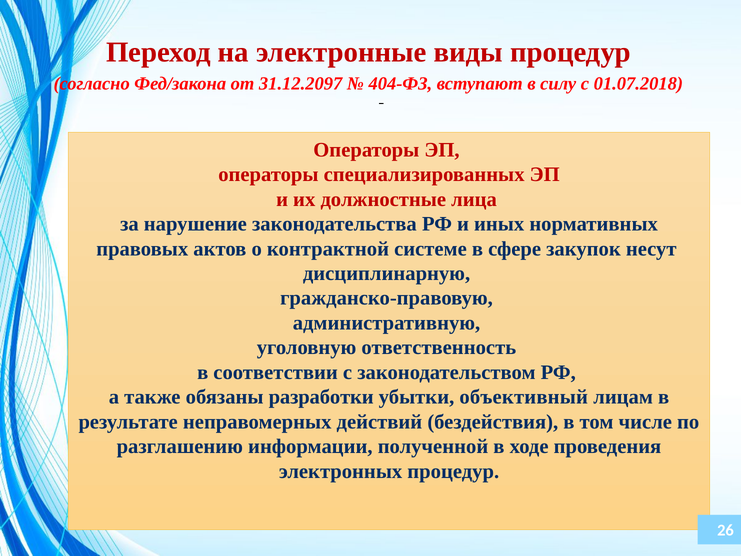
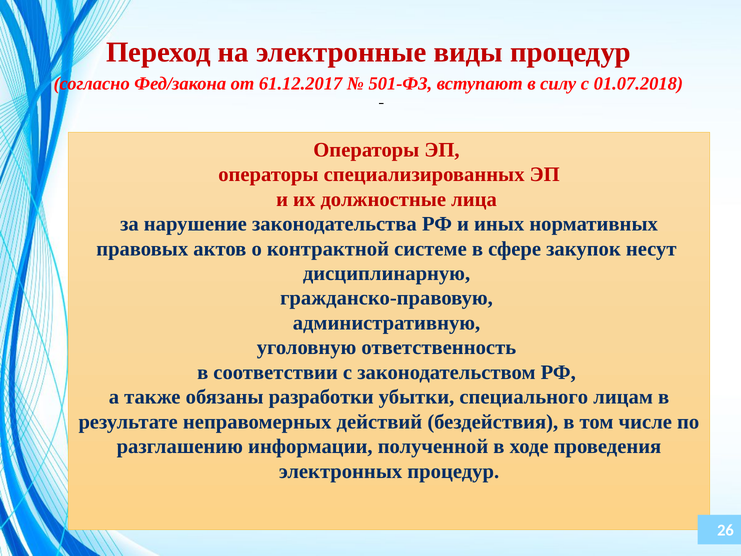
31.12.2097: 31.12.2097 -> 61.12.2017
404-ФЗ: 404-ФЗ -> 501-ФЗ
объективный: объективный -> специального
